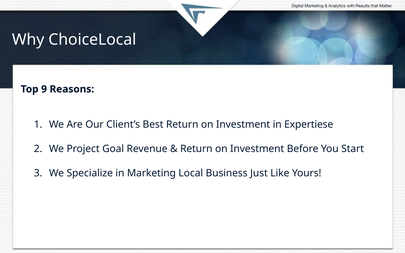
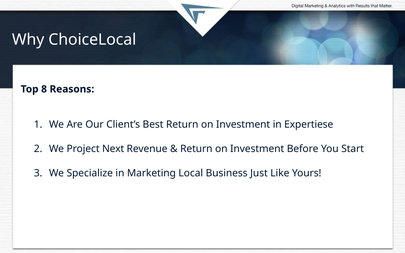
9: 9 -> 8
Goal: Goal -> Next
